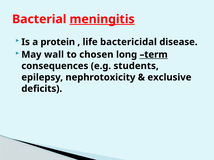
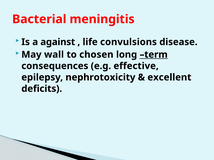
meningitis underline: present -> none
protein: protein -> against
bactericidal: bactericidal -> convulsions
students: students -> effective
exclusive: exclusive -> excellent
